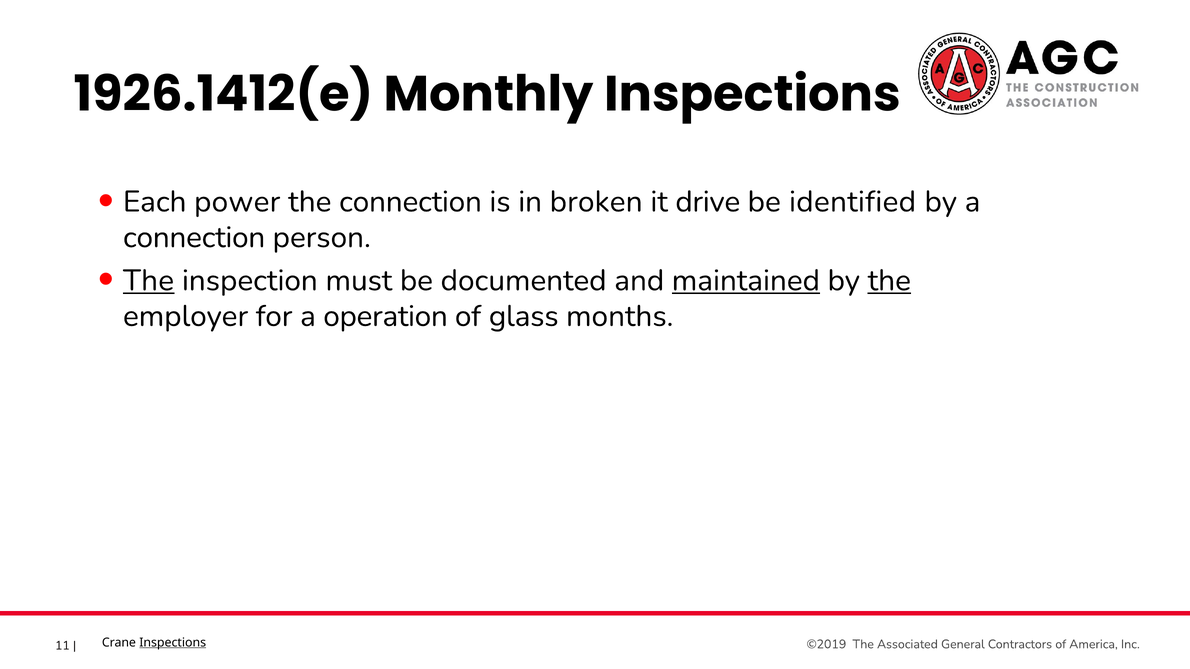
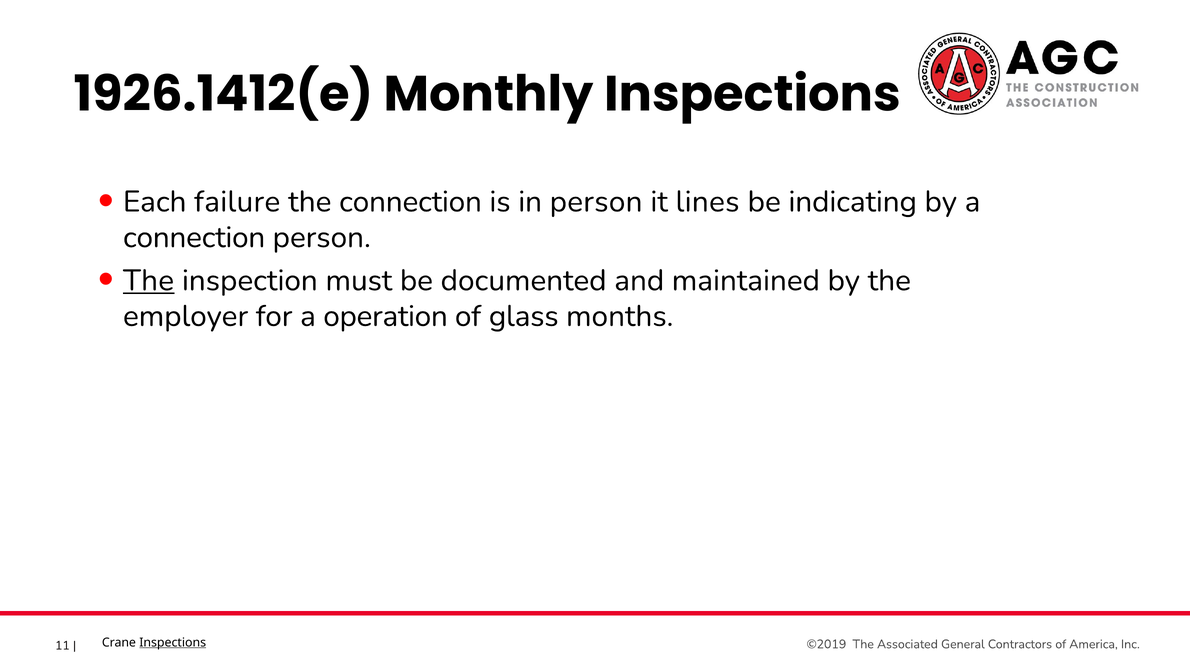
power: power -> failure
in broken: broken -> person
drive: drive -> lines
identified: identified -> indicating
maintained underline: present -> none
the at (889, 281) underline: present -> none
